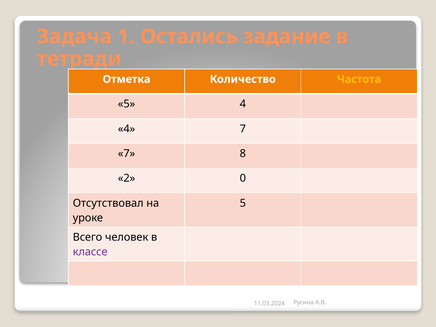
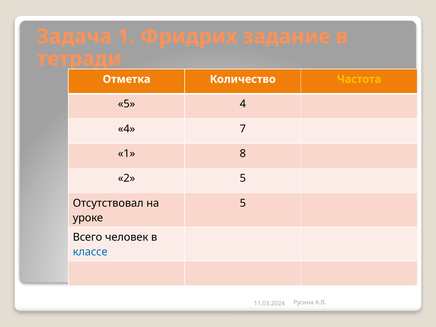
Остались: Остались -> Фридрих
7 at (127, 154): 7 -> 1
2 0: 0 -> 5
классе colour: purple -> blue
